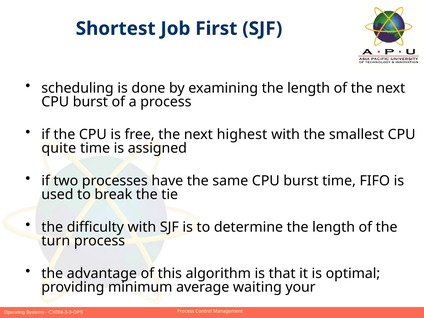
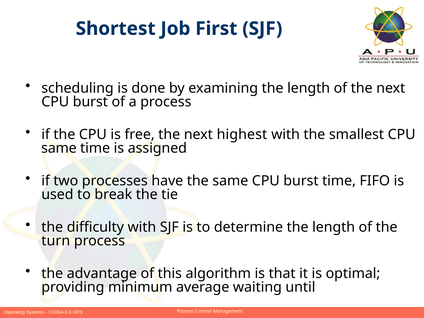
quite at (59, 148): quite -> same
your: your -> until
